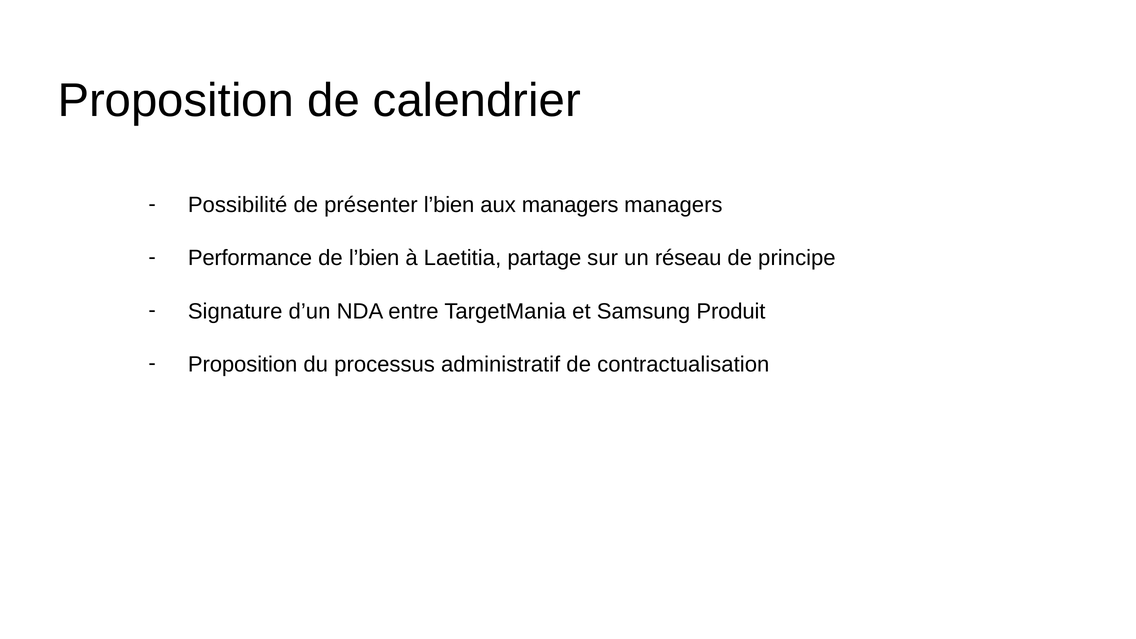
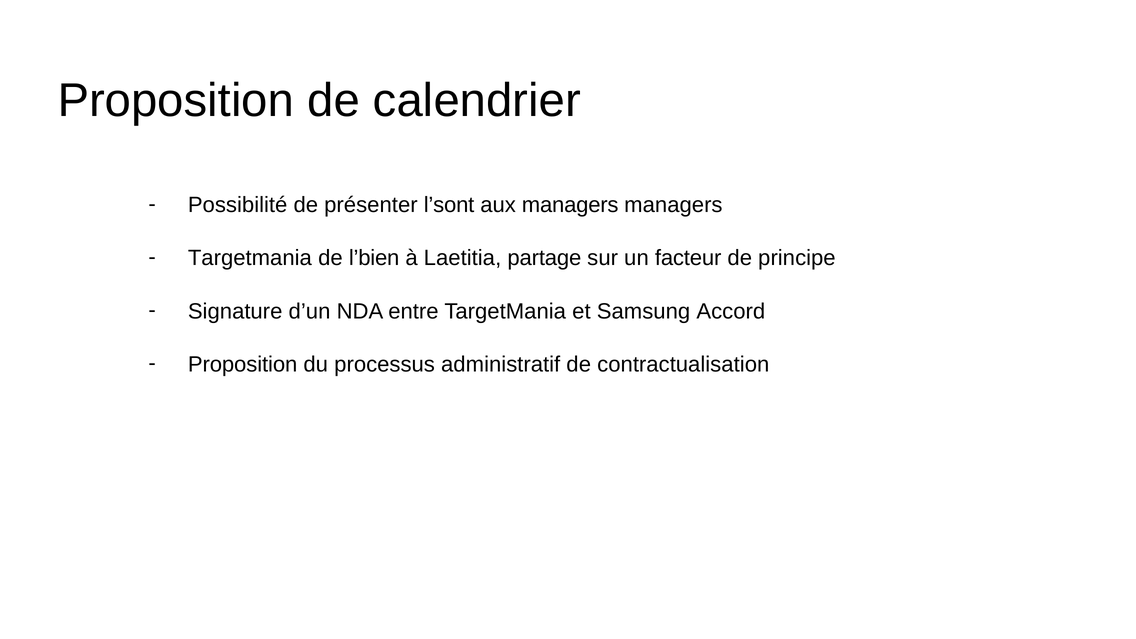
présenter l’bien: l’bien -> l’sont
Performance at (250, 258): Performance -> Targetmania
réseau: réseau -> facteur
Produit: Produit -> Accord
